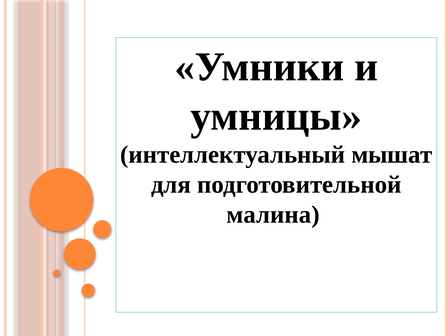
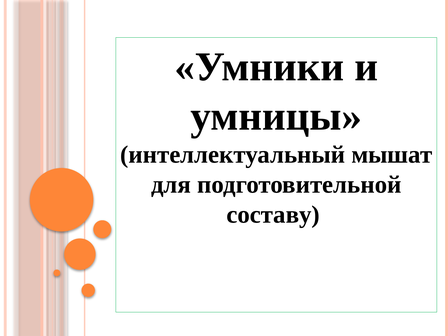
малина: малина -> составу
